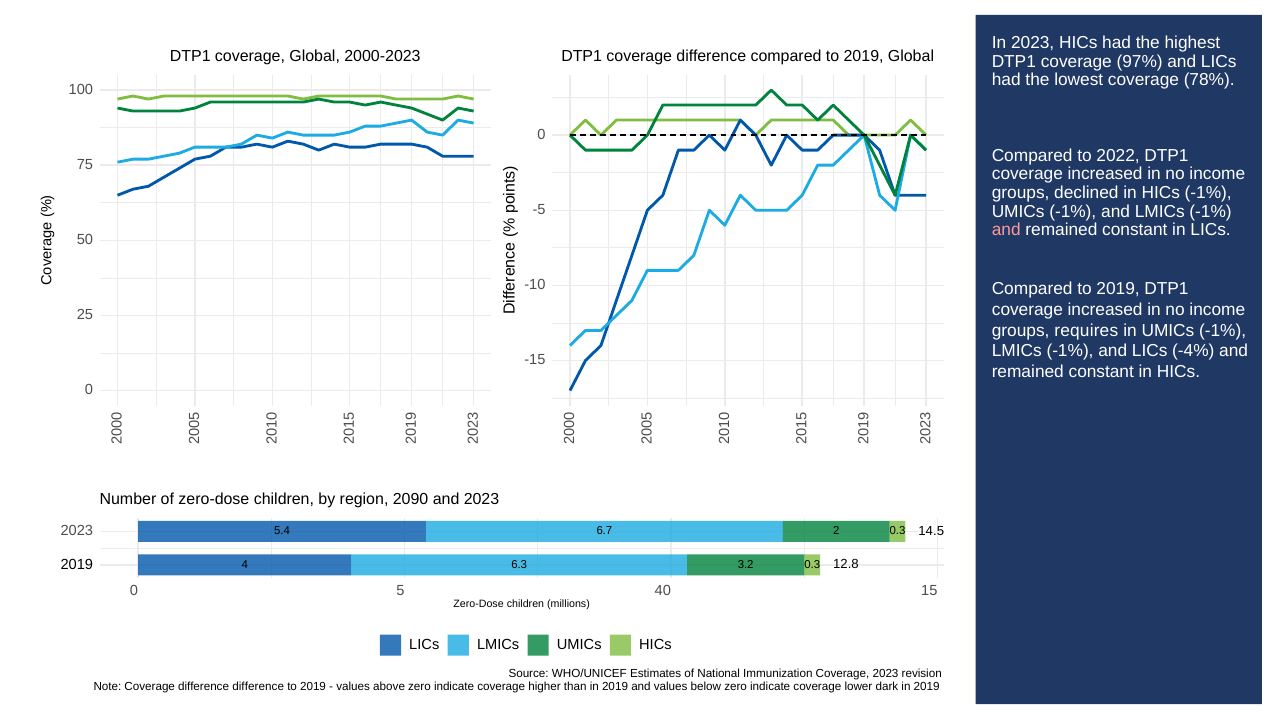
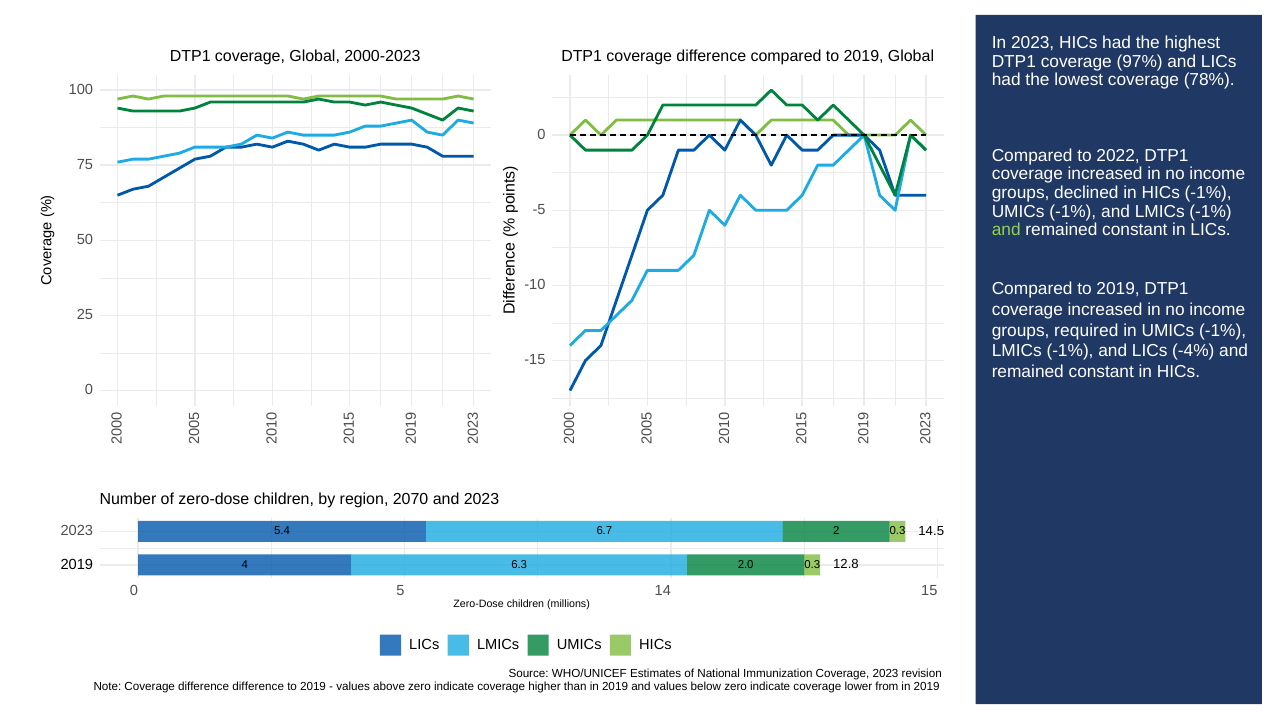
and at (1006, 230) colour: pink -> light green
requires: requires -> required
2090: 2090 -> 2070
3.2: 3.2 -> 2.0
40: 40 -> 14
dark: dark -> from
